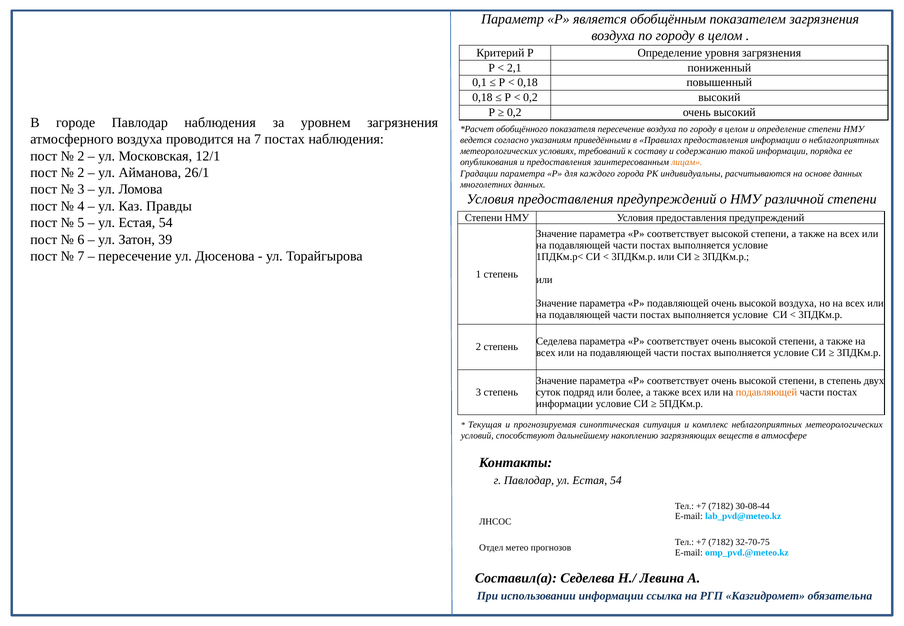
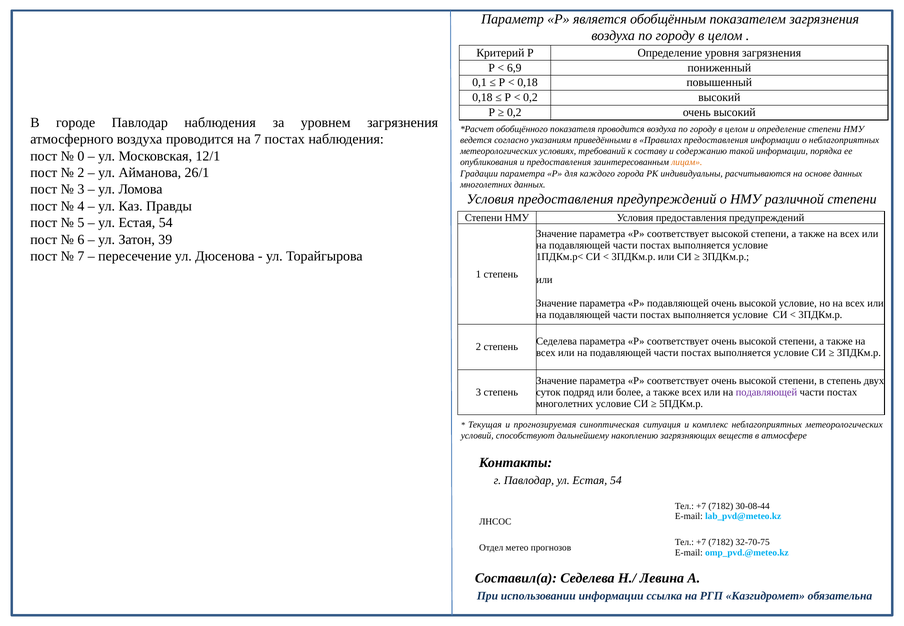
2,1: 2,1 -> 6,9
показателя пересечение: пересечение -> проводится
2 at (81, 156): 2 -> 0
высокой воздуха: воздуха -> условие
подавляющей at (766, 392) colour: orange -> purple
информации at (565, 404): информации -> многолетних
